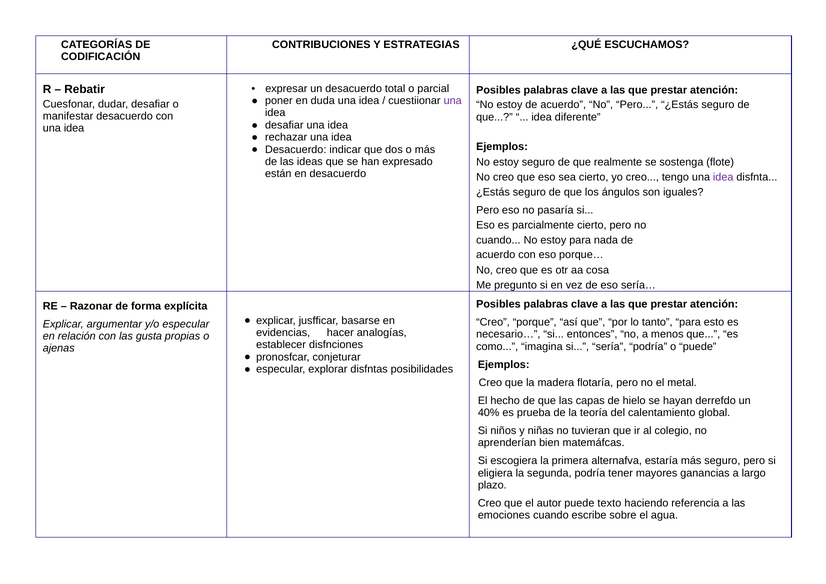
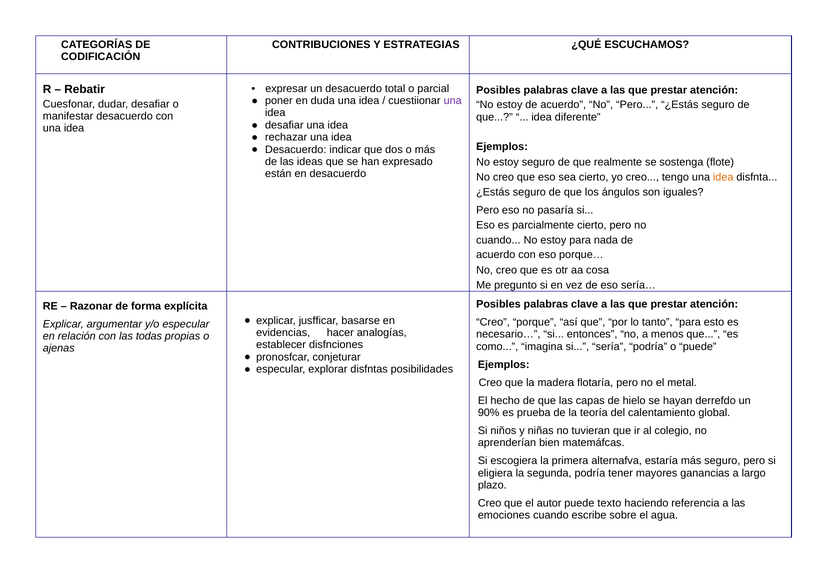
idea at (723, 177) colour: purple -> orange
gusta: gusta -> todas
40%: 40% -> 90%
